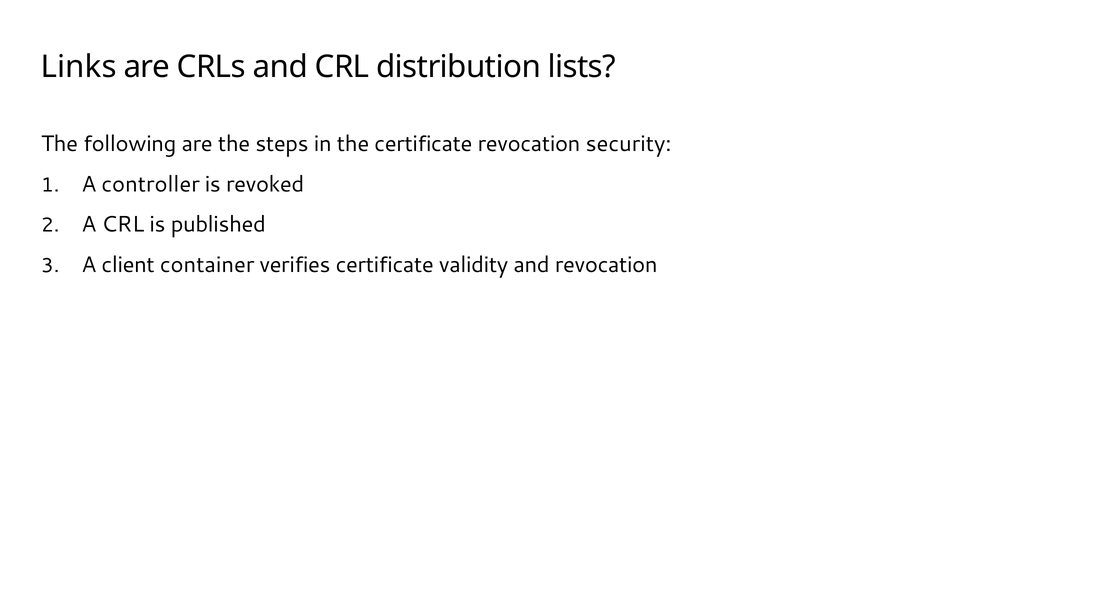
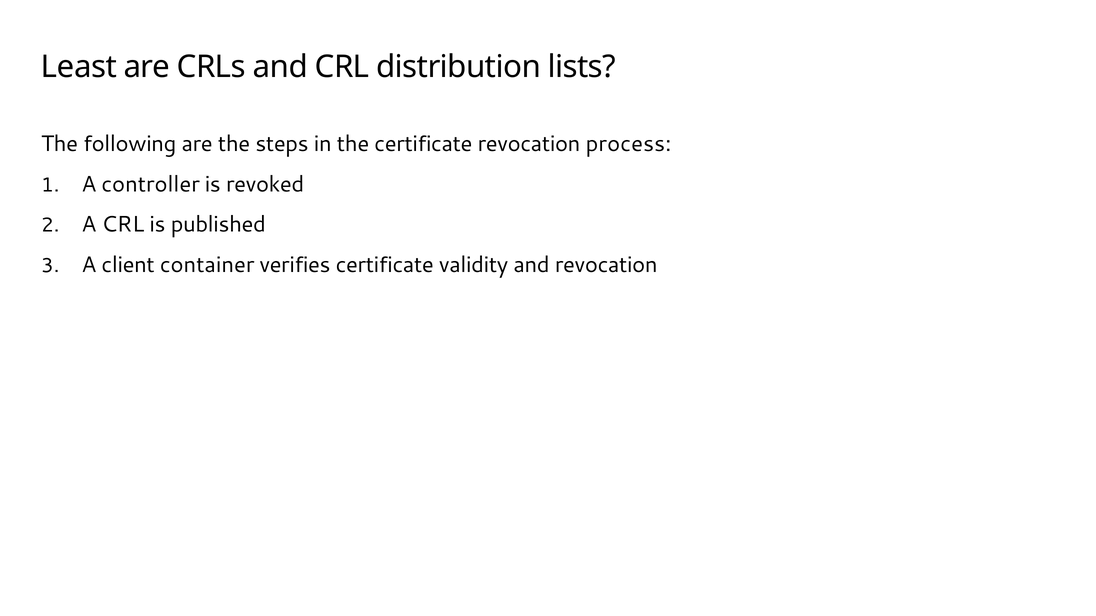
Links: Links -> Least
security: security -> process
